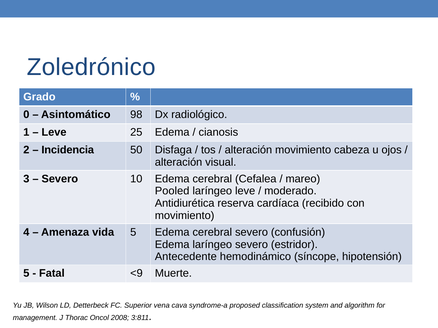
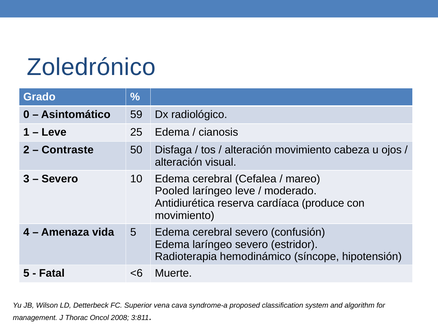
98: 98 -> 59
Incidencia: Incidencia -> Contraste
recibido: recibido -> produce
Antecedente: Antecedente -> Radioterapia
<9: <9 -> <6
